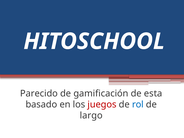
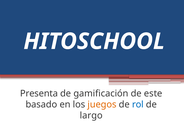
Parecido: Parecido -> Presenta
esta: esta -> este
juegos colour: red -> orange
